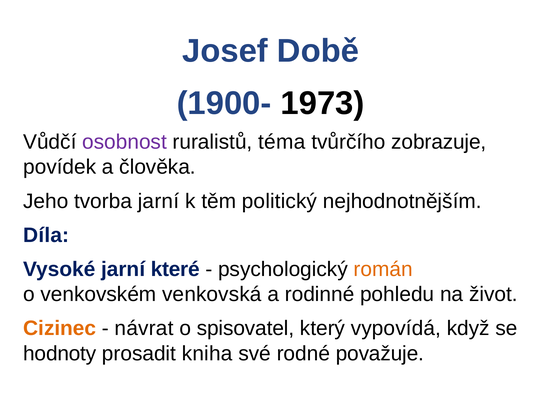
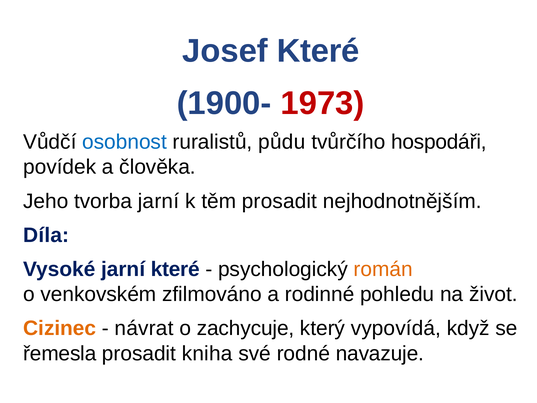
Josef Době: Době -> Které
1973 colour: black -> red
osobnost colour: purple -> blue
téma: téma -> půdu
zobrazuje: zobrazuje -> hospodáři
těm politický: politický -> prosadit
venkovská: venkovská -> zfilmováno
spisovatel: spisovatel -> zachycuje
hodnoty: hodnoty -> řemesla
považuje: považuje -> navazuje
